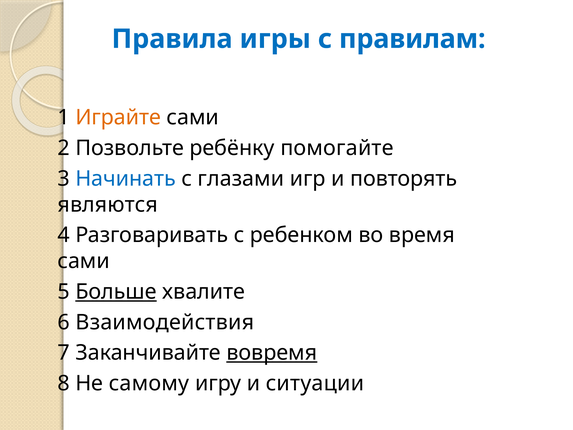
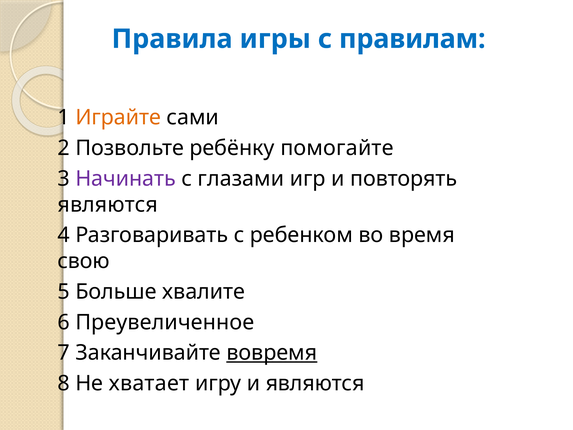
Начинать colour: blue -> purple
сами at (84, 261): сами -> свою
Больше underline: present -> none
Взаимодействия: Взаимодействия -> Преувеличенное
самому: самому -> хватает
и ситуации: ситуации -> являются
